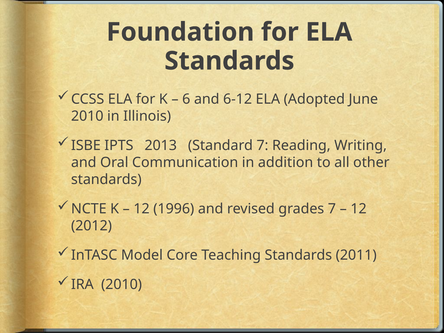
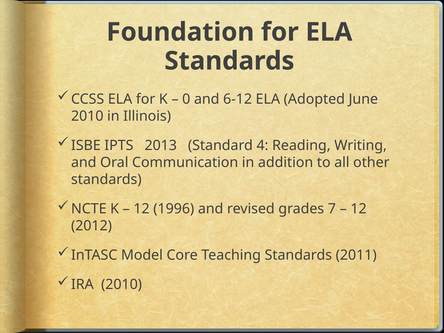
6: 6 -> 0
Standard 7: 7 -> 4
